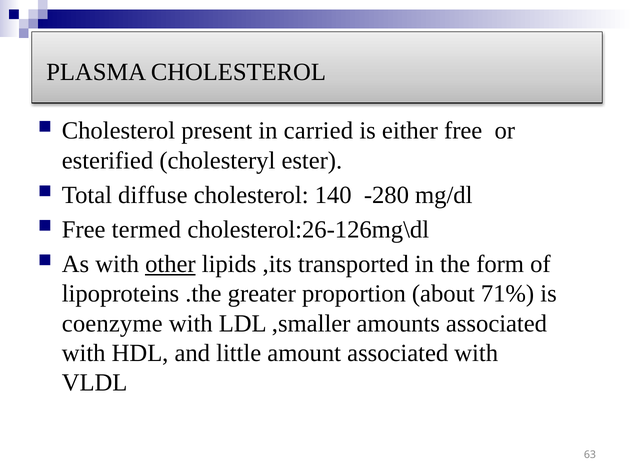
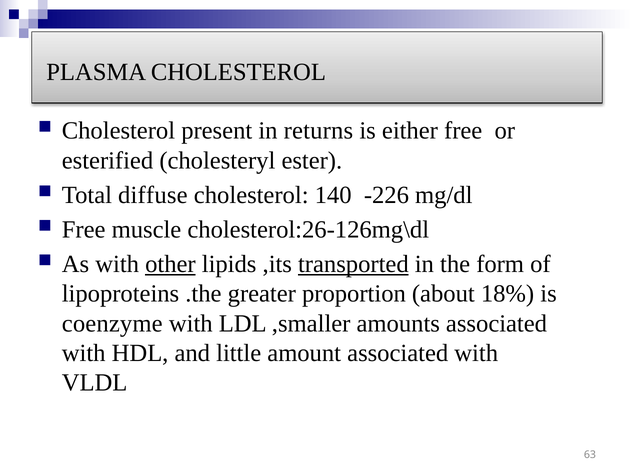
carried: carried -> returns
-280: -280 -> -226
termed: termed -> muscle
transported underline: none -> present
71%: 71% -> 18%
